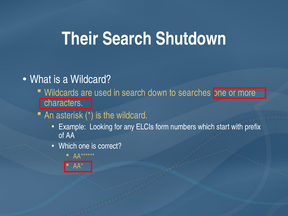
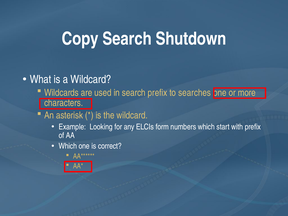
Their: Their -> Copy
search down: down -> prefix
